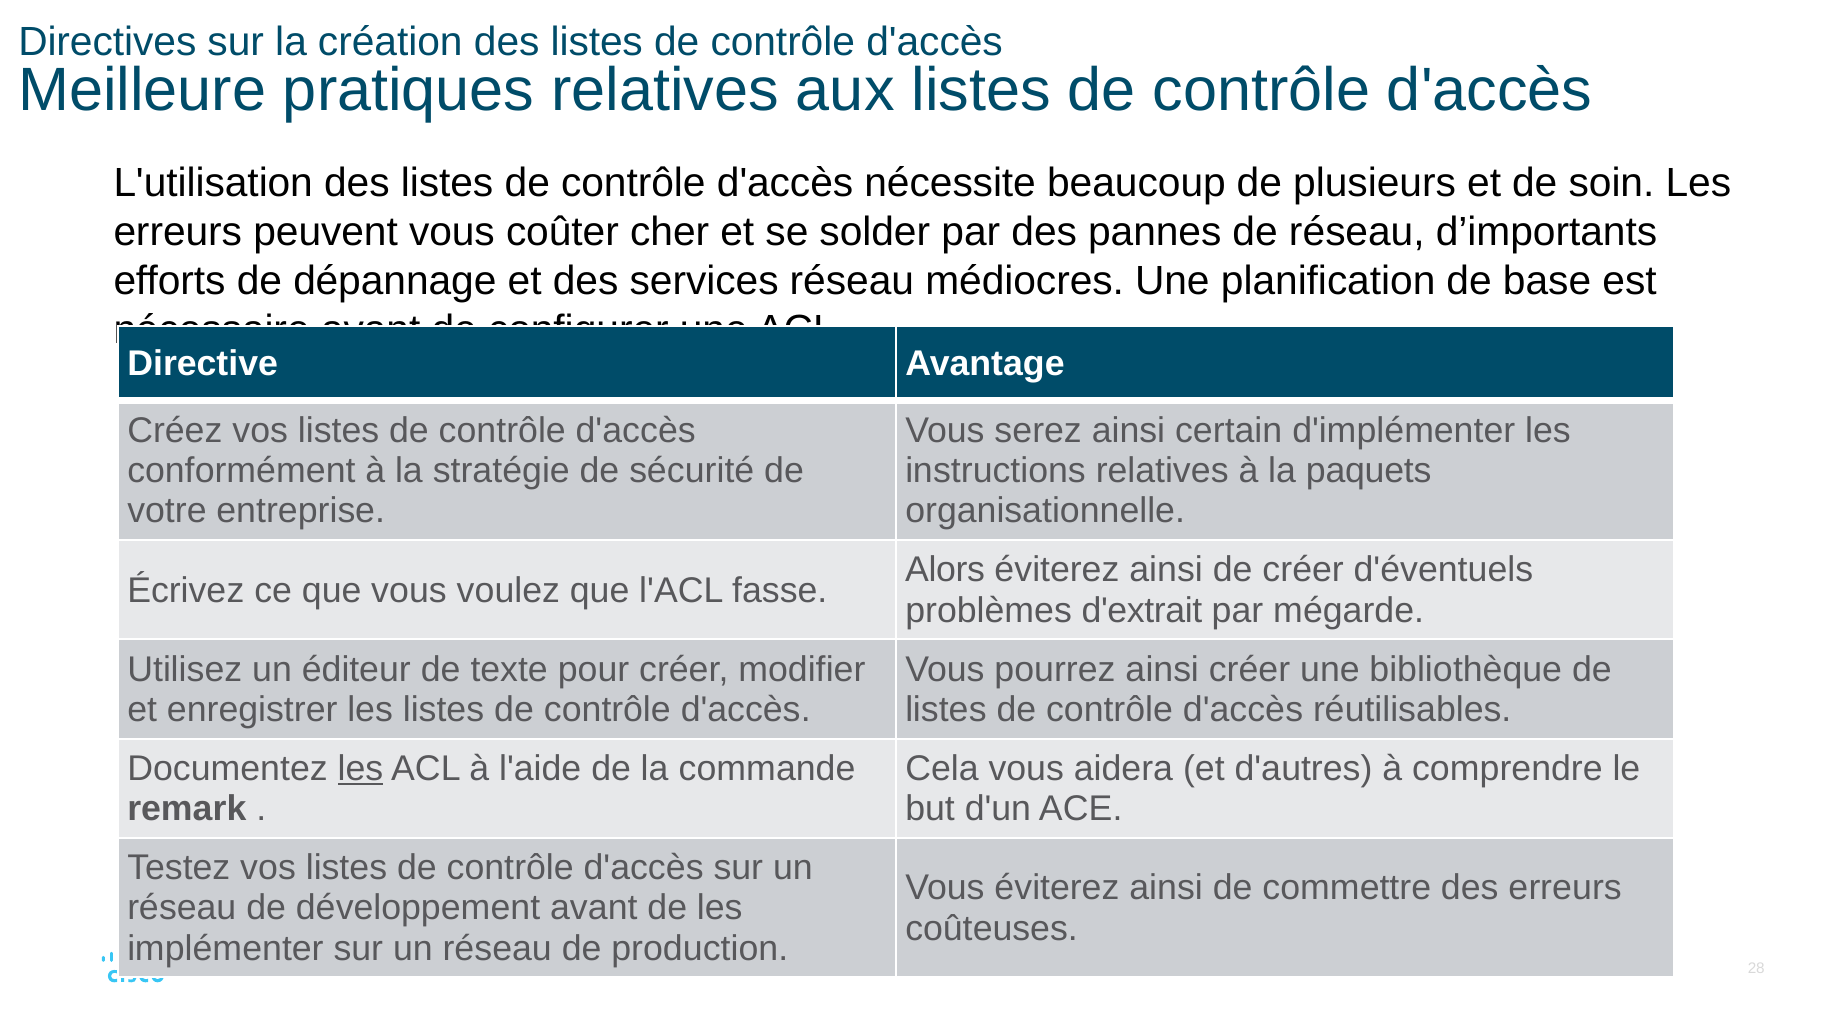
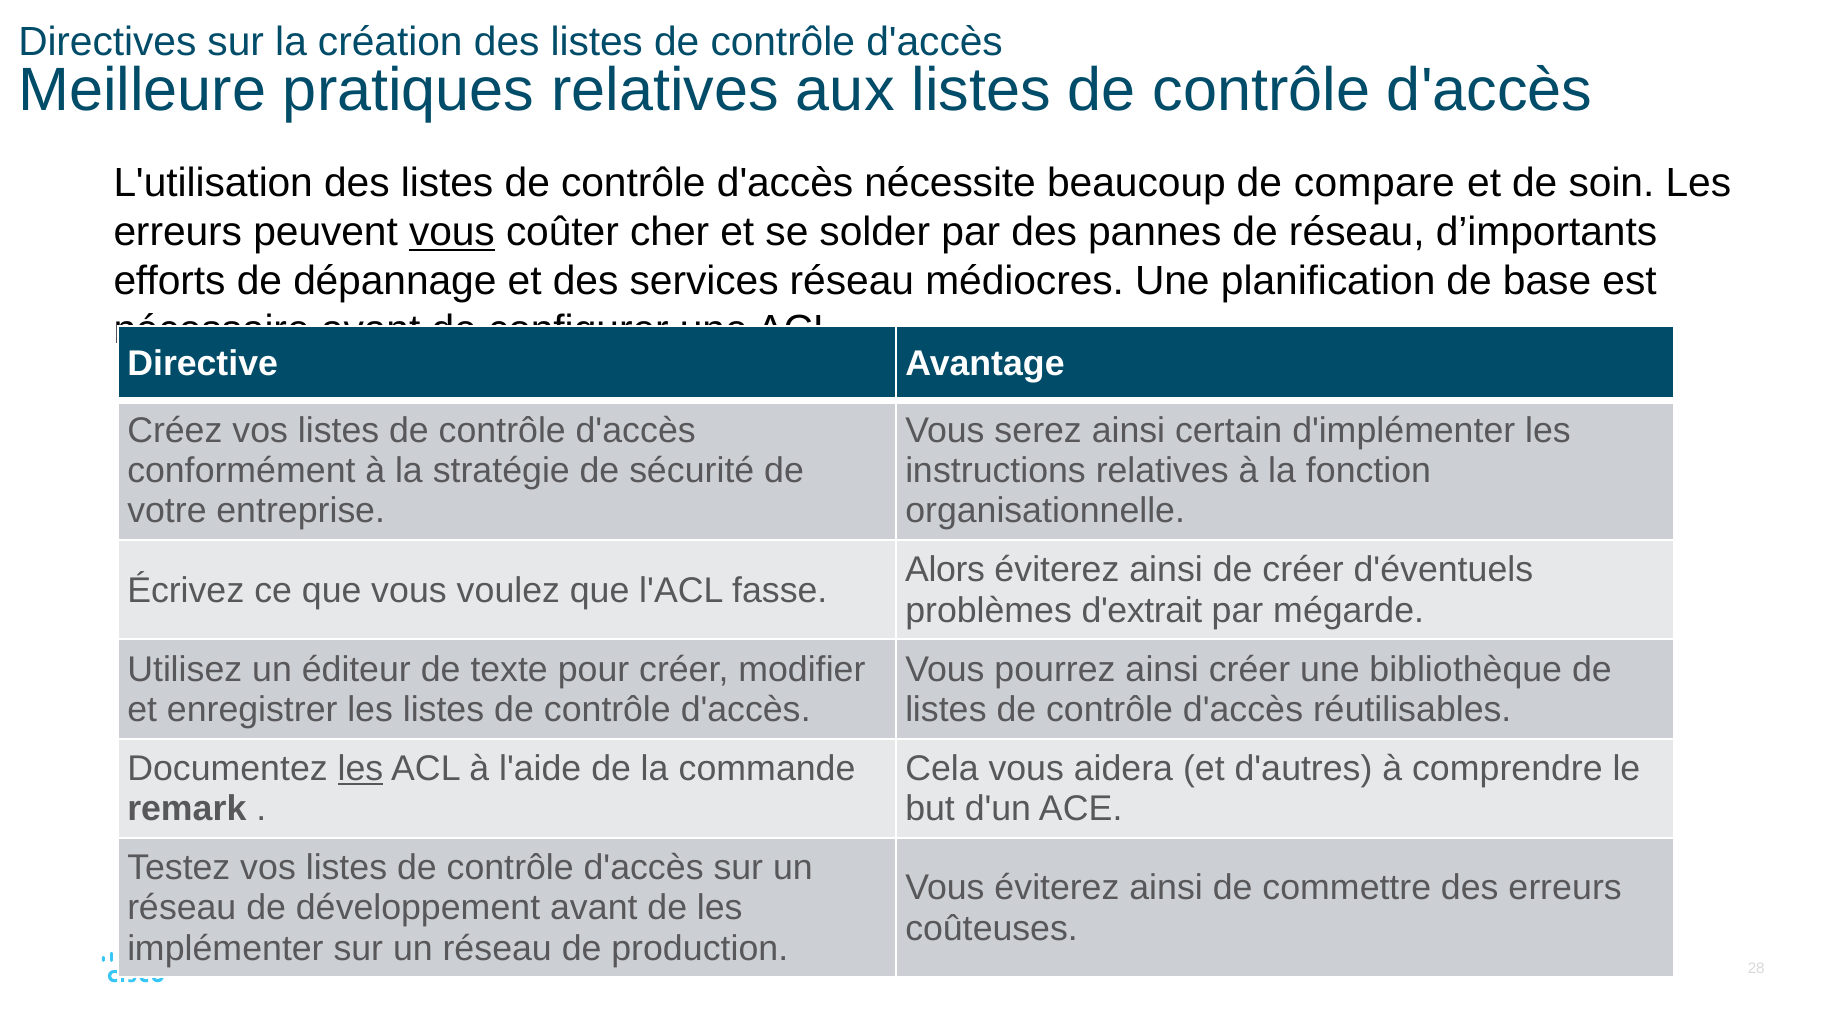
plusieurs: plusieurs -> compare
vous at (452, 232) underline: none -> present
paquets: paquets -> fonction
